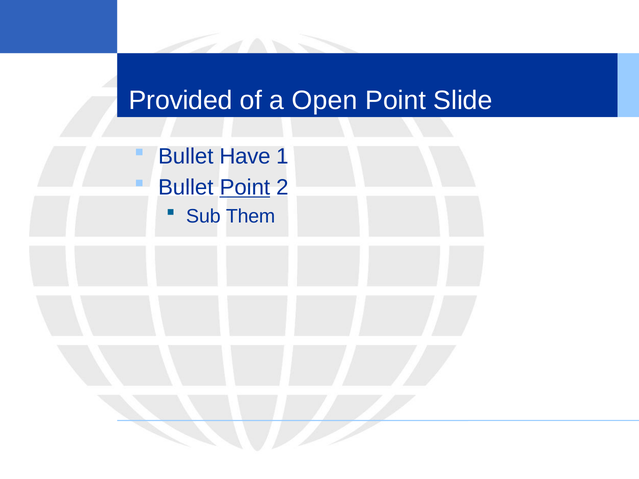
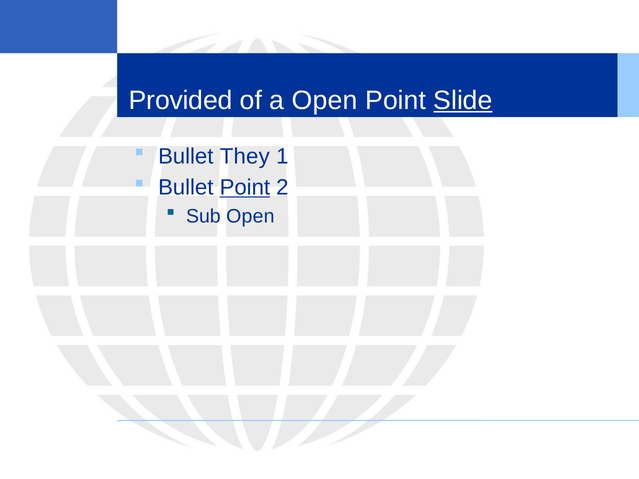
Slide underline: none -> present
Have: Have -> They
Sub Them: Them -> Open
